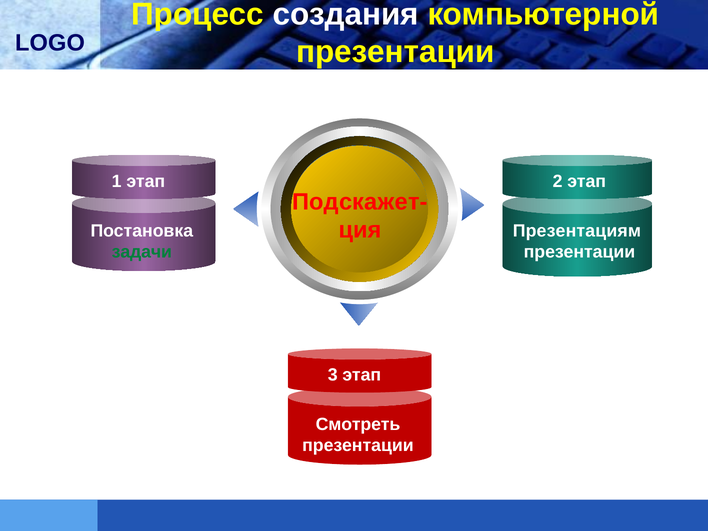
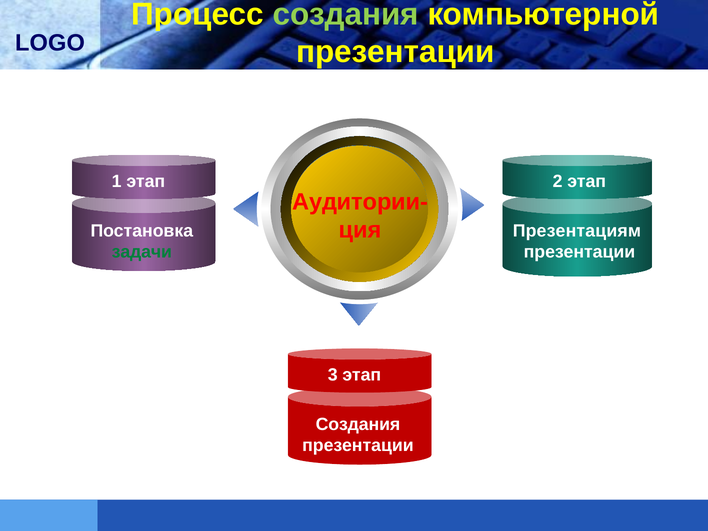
создания at (346, 14) colour: white -> light green
Подскажет-: Подскажет- -> Аудитории-
Смотреть at (358, 424): Смотреть -> Создания
